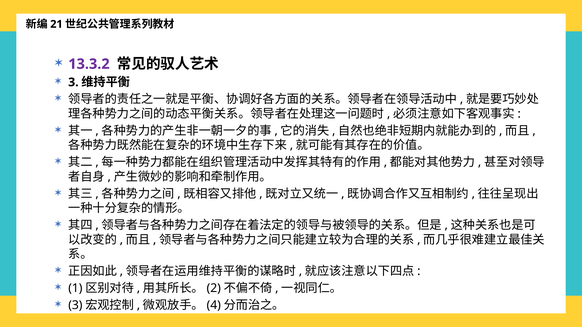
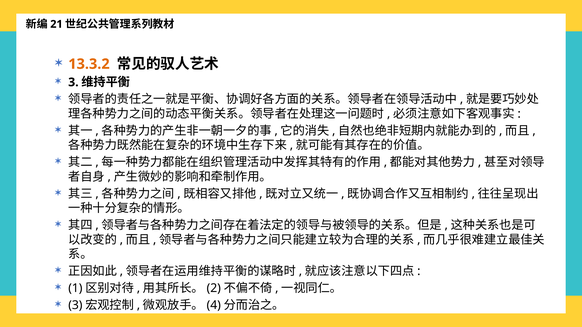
13.3.2 colour: purple -> orange
